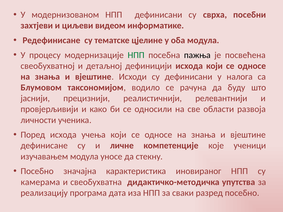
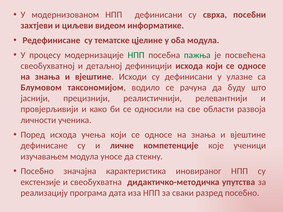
пажња colour: black -> green
налога: налога -> улазне
камерама: камерама -> екстензије
